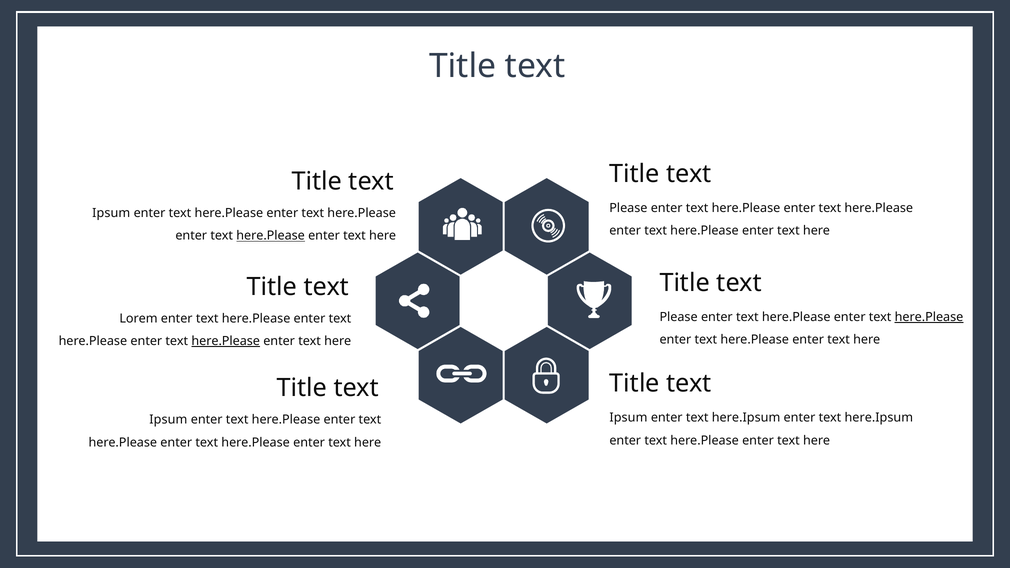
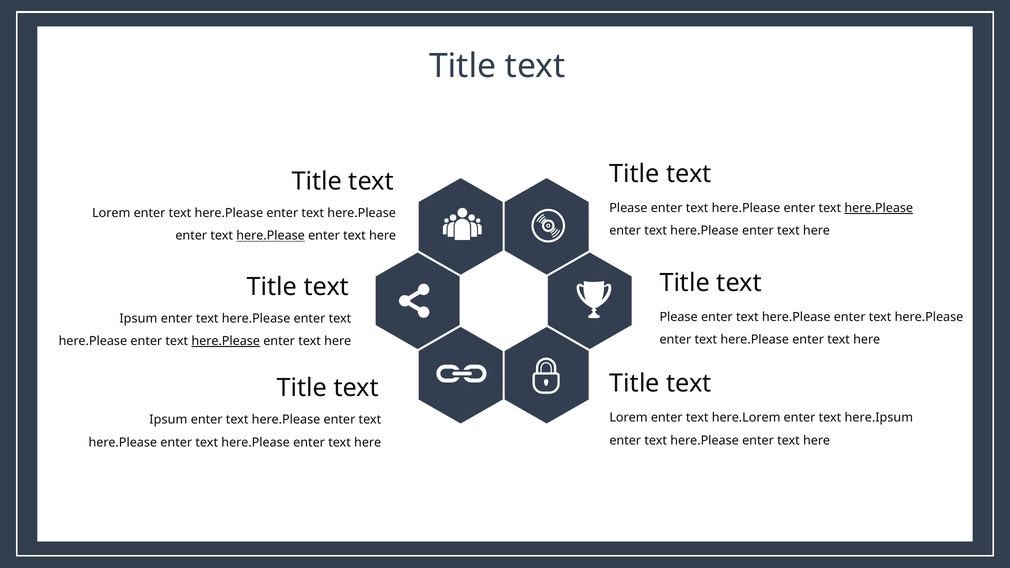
here.Please at (879, 208) underline: none -> present
Ipsum at (111, 213): Ipsum -> Lorem
here.Please at (929, 317) underline: present -> none
Lorem at (138, 318): Lorem -> Ipsum
Ipsum at (628, 418): Ipsum -> Lorem
here.Ipsum at (746, 418): here.Ipsum -> here.Lorem
